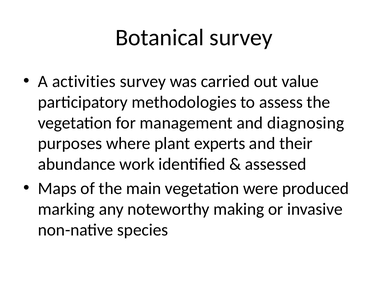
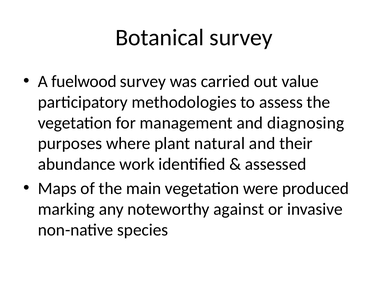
activities: activities -> fuelwood
experts: experts -> natural
making: making -> against
